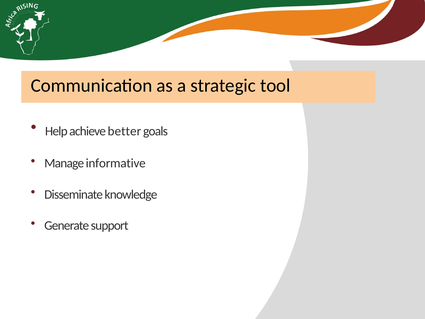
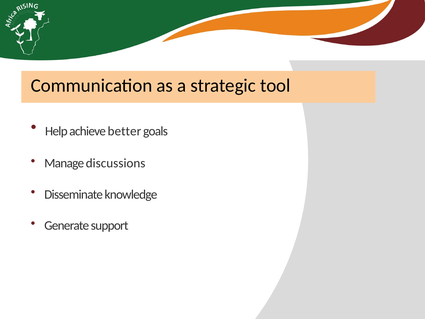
informative: informative -> discussions
